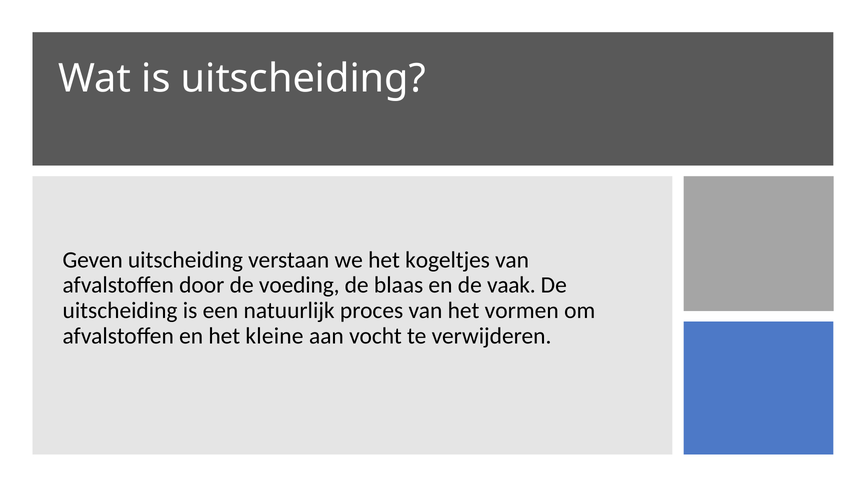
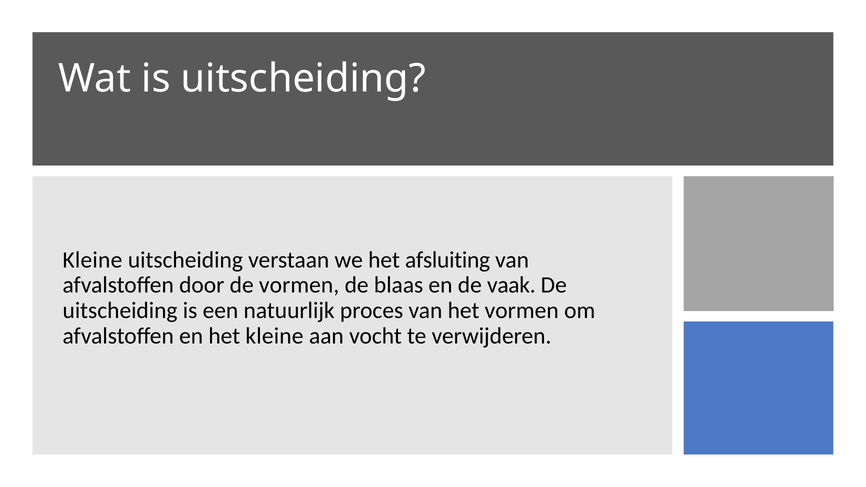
Geven at (93, 260): Geven -> Kleine
kogeltjes: kogeltjes -> afsluiting
de voeding: voeding -> vormen
